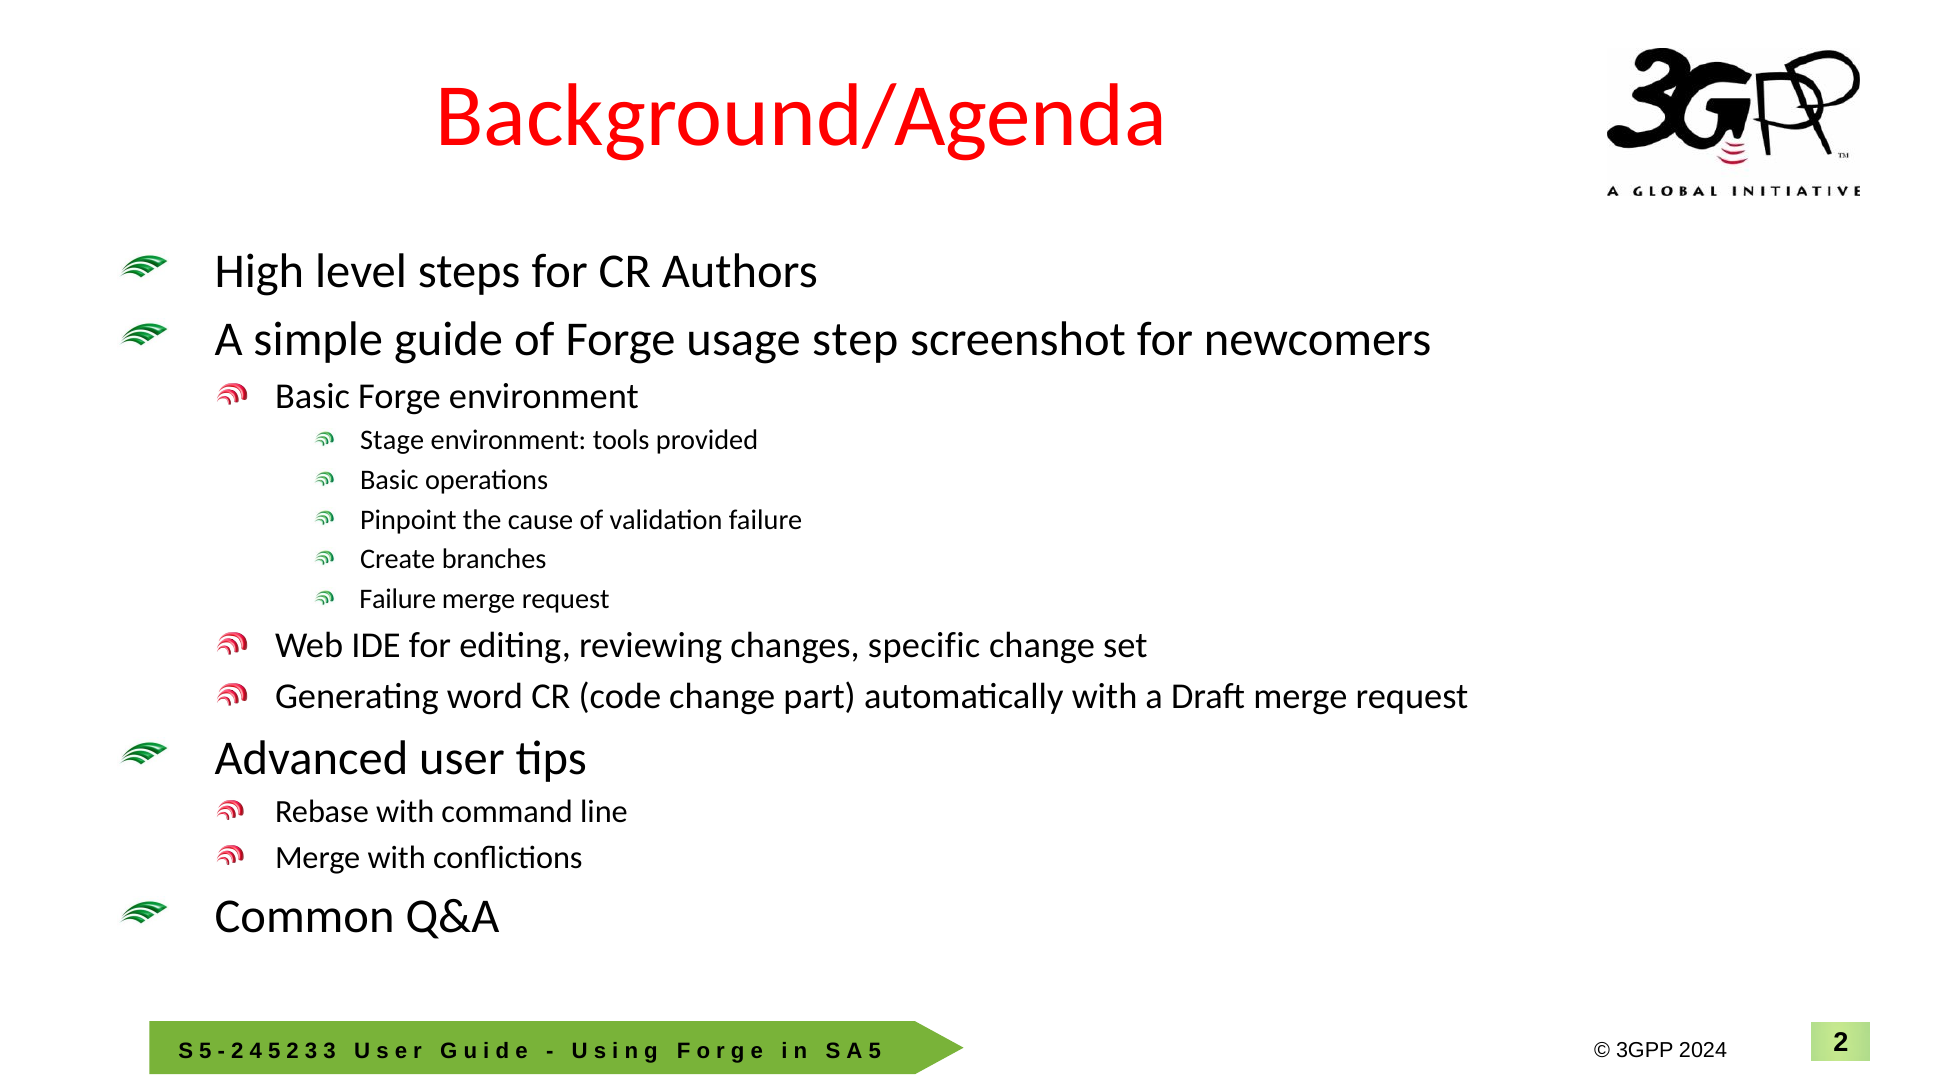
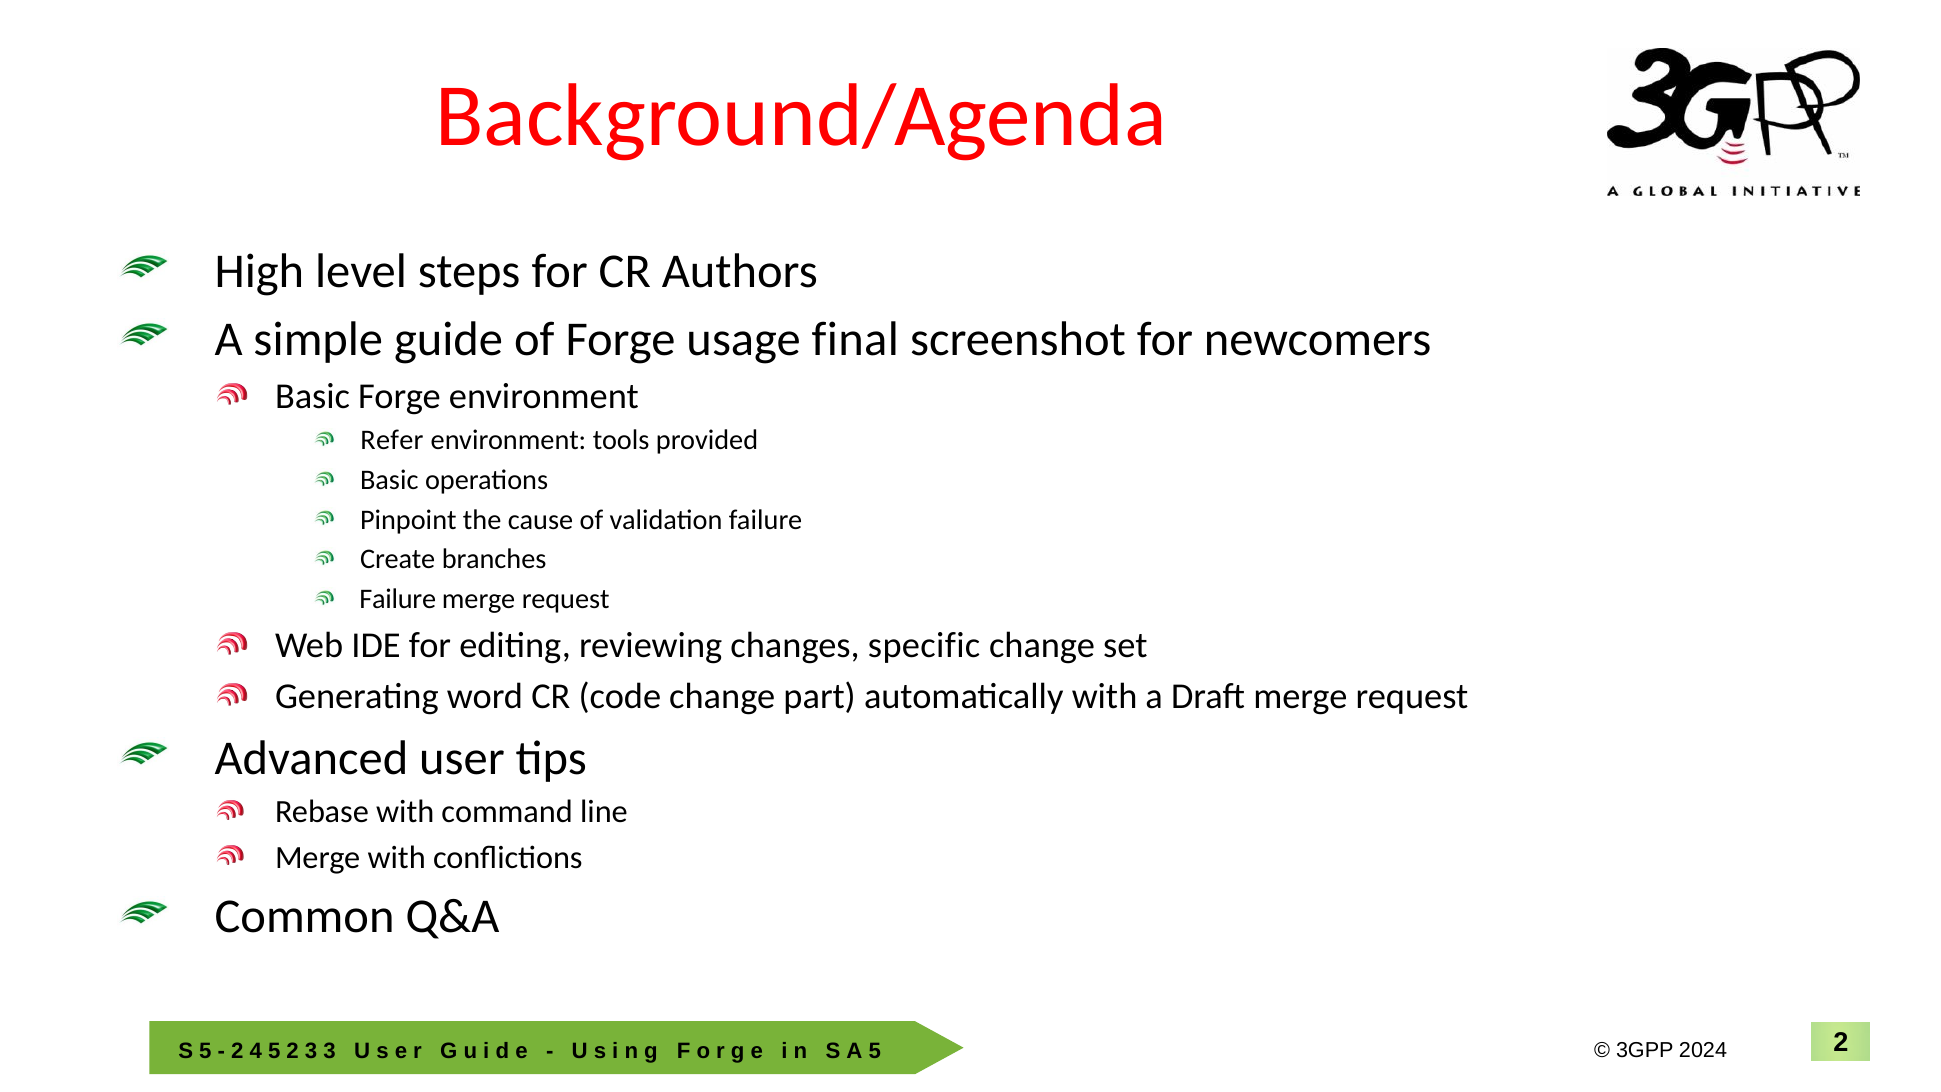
step: step -> final
Stage: Stage -> Refer
